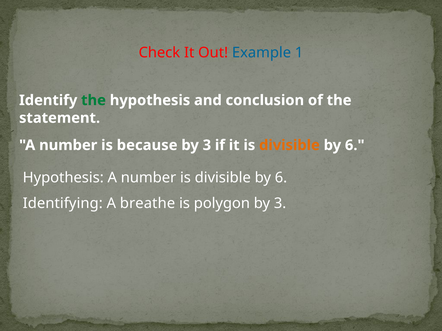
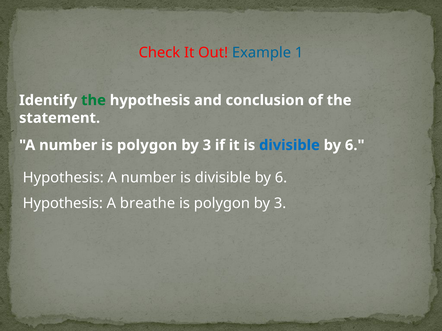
number is because: because -> polygon
divisible at (289, 145) colour: orange -> blue
Identifying at (63, 204): Identifying -> Hypothesis
